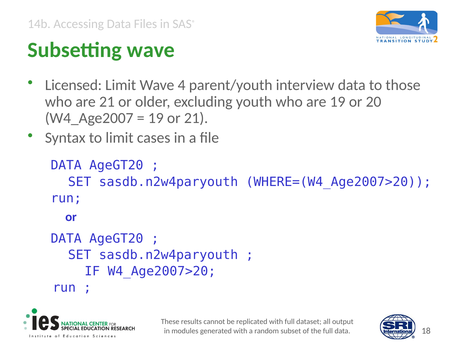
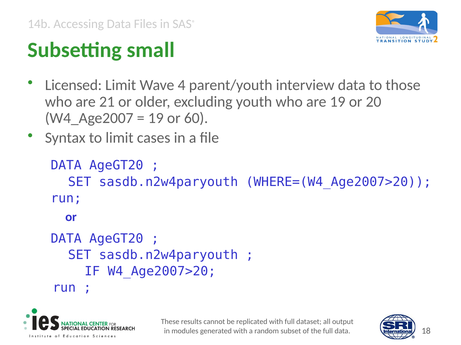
Subsetting wave: wave -> small
or 21: 21 -> 60
